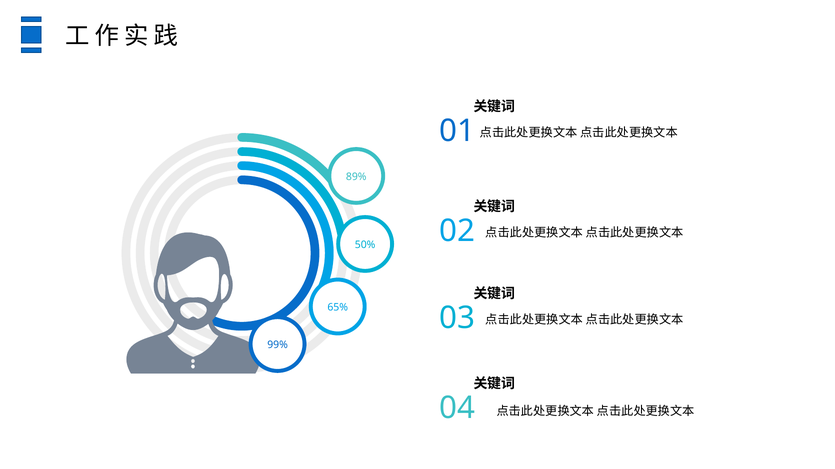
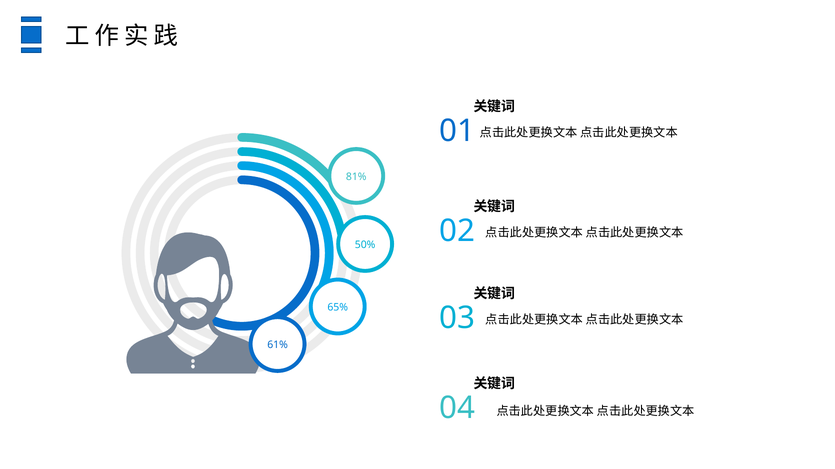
89%: 89% -> 81%
99%: 99% -> 61%
